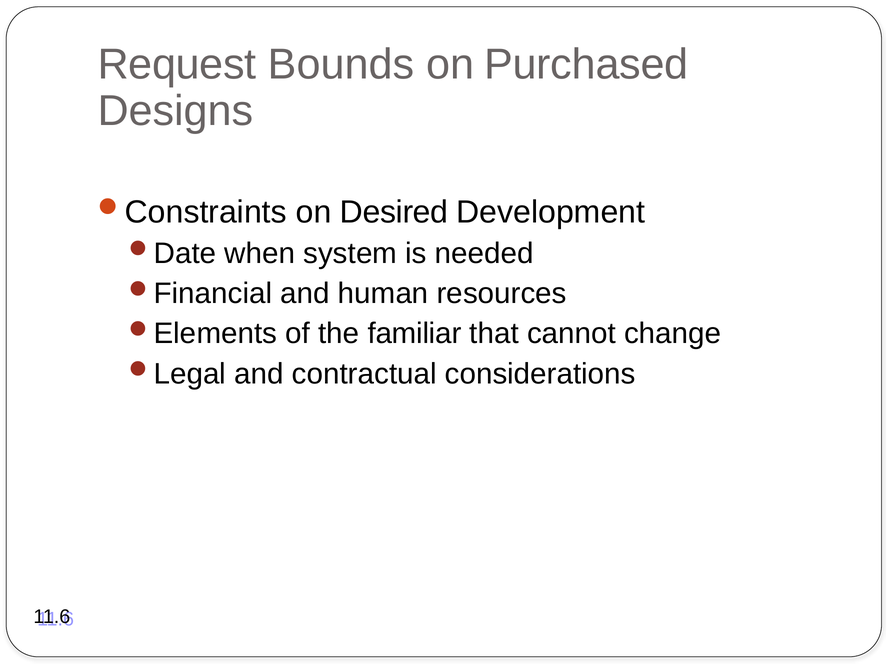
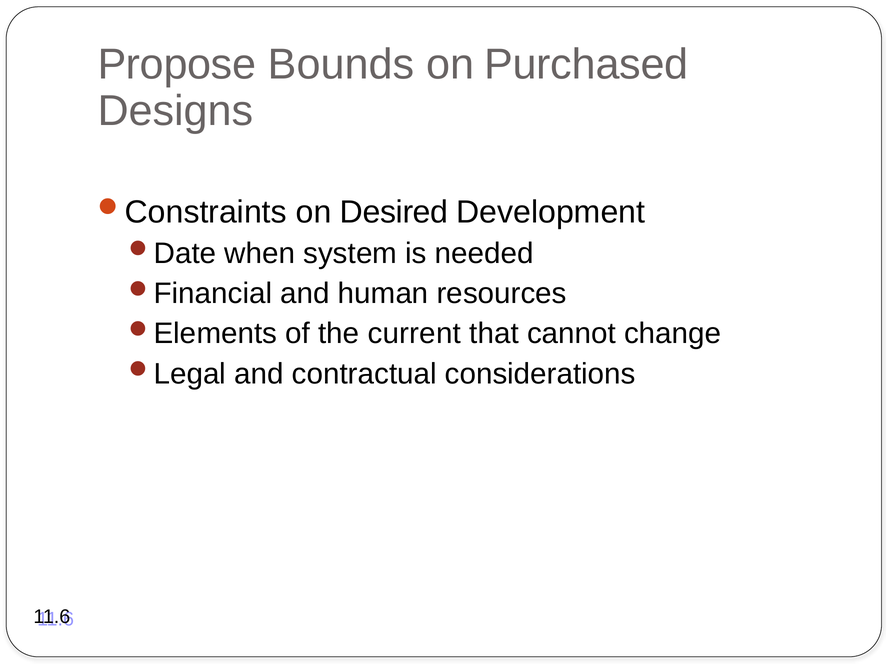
Request: Request -> Propose
familiar: familiar -> current
